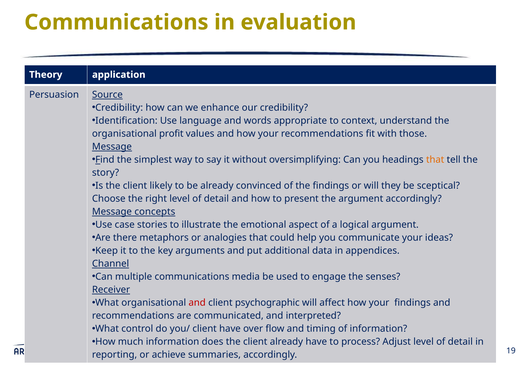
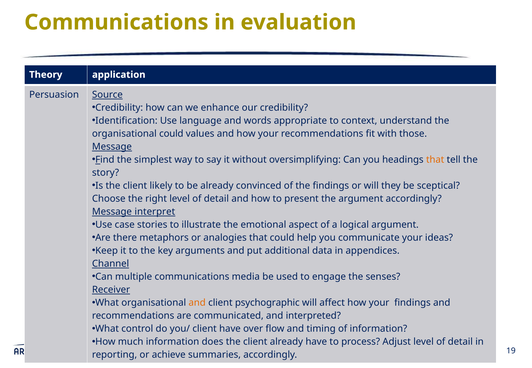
organisational profit: profit -> could
concepts: concepts -> interpret
and at (197, 303) colour: red -> orange
